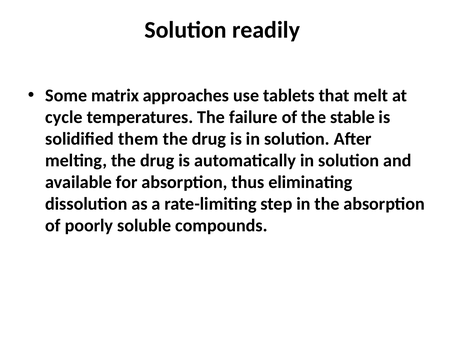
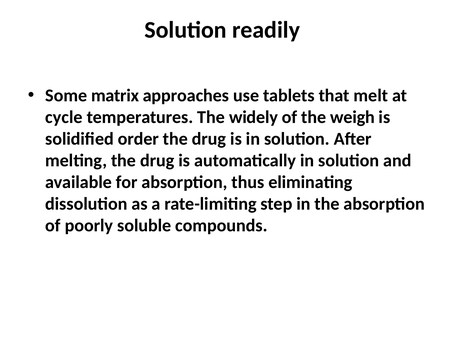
failure: failure -> widely
stable: stable -> weigh
them: them -> order
